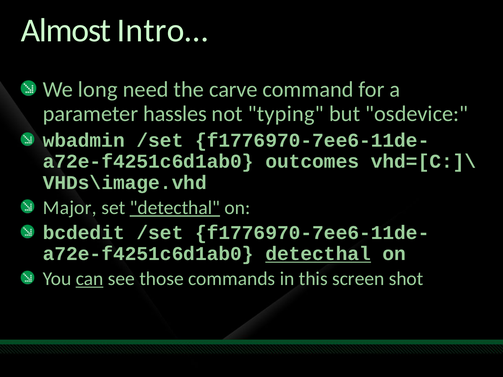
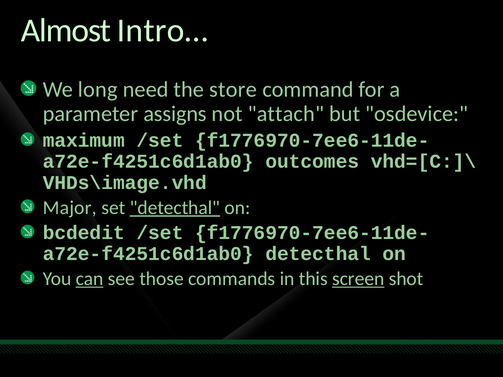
carve: carve -> store
hassles: hassles -> assigns
typing: typing -> attach
wbadmin: wbadmin -> maximum
detecthal at (318, 254) underline: present -> none
screen underline: none -> present
